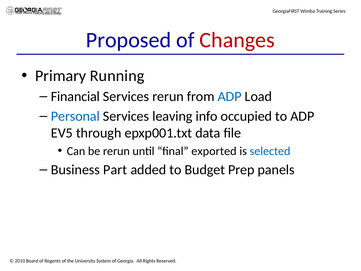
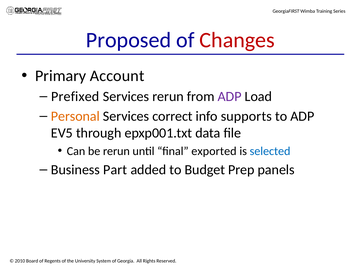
Running: Running -> Account
Financial: Financial -> Prefixed
ADP at (230, 96) colour: blue -> purple
Personal colour: blue -> orange
leaving: leaving -> correct
occupied: occupied -> supports
